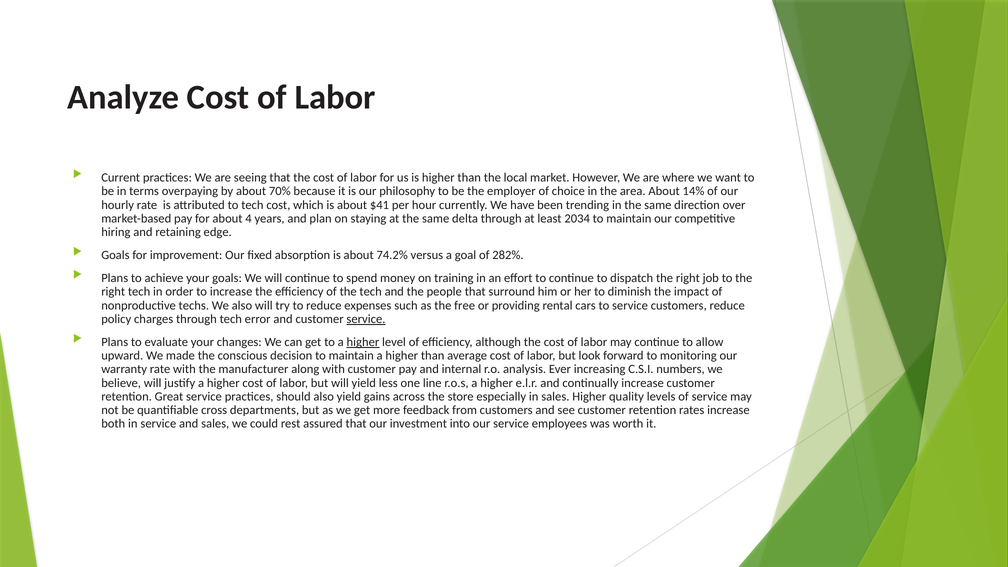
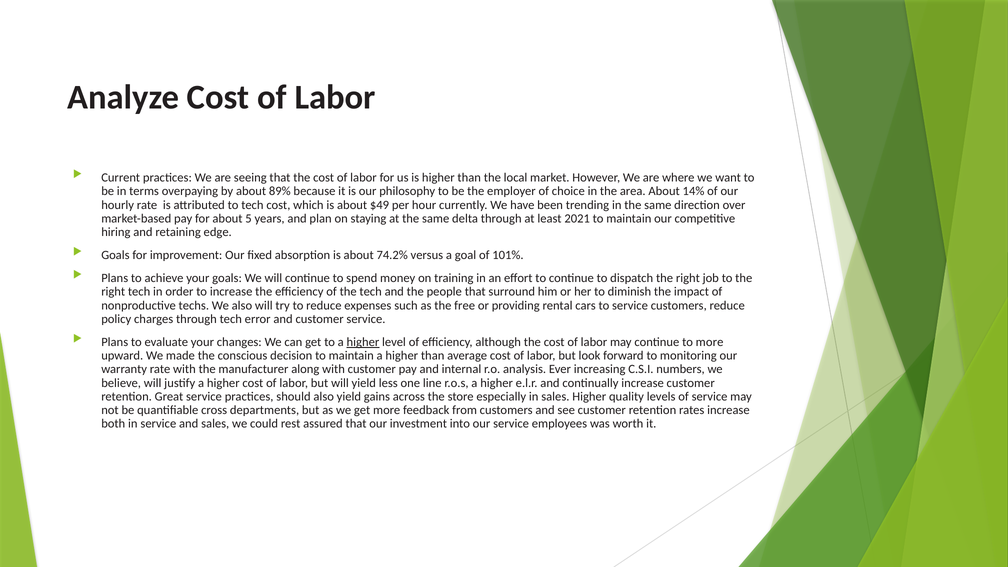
70%: 70% -> 89%
$41: $41 -> $49
4: 4 -> 5
2034: 2034 -> 2021
282%: 282% -> 101%
service at (366, 319) underline: present -> none
to allow: allow -> more
